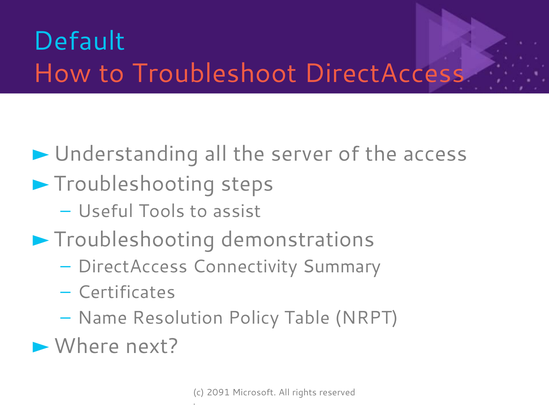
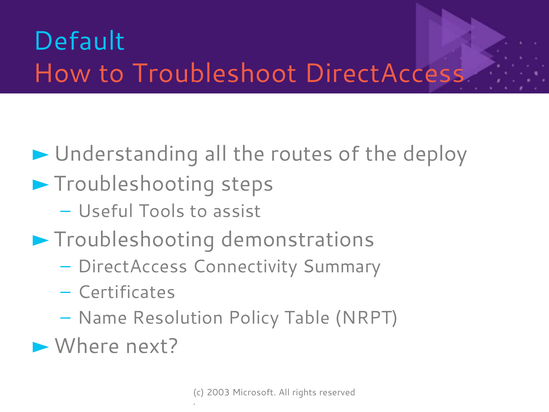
server: server -> routes
access: access -> deploy
2091: 2091 -> 2003
